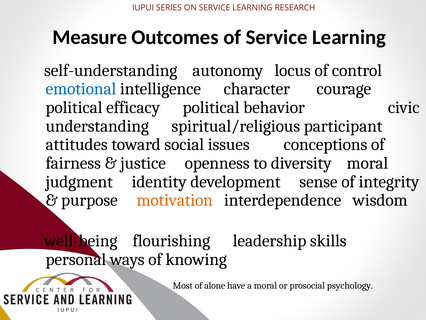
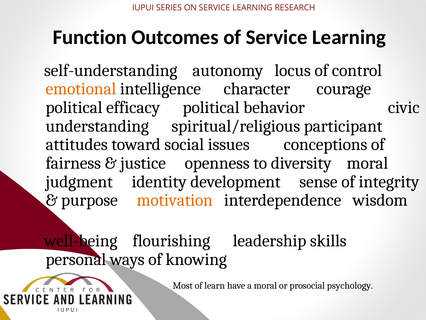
Measure: Measure -> Function
emotional colour: blue -> orange
alone: alone -> learn
